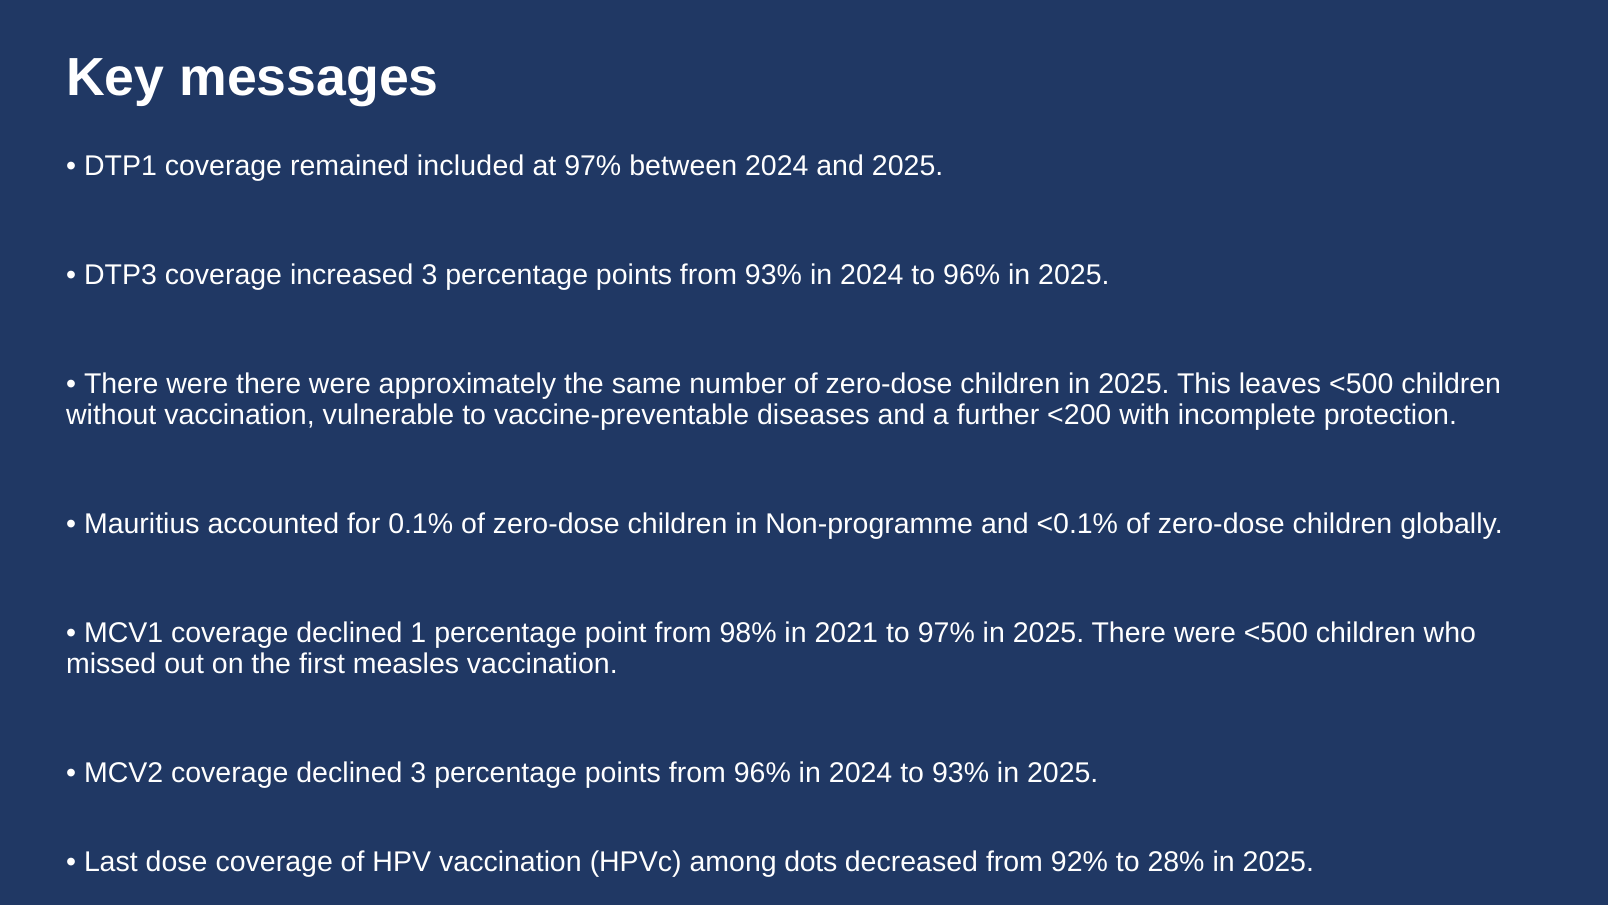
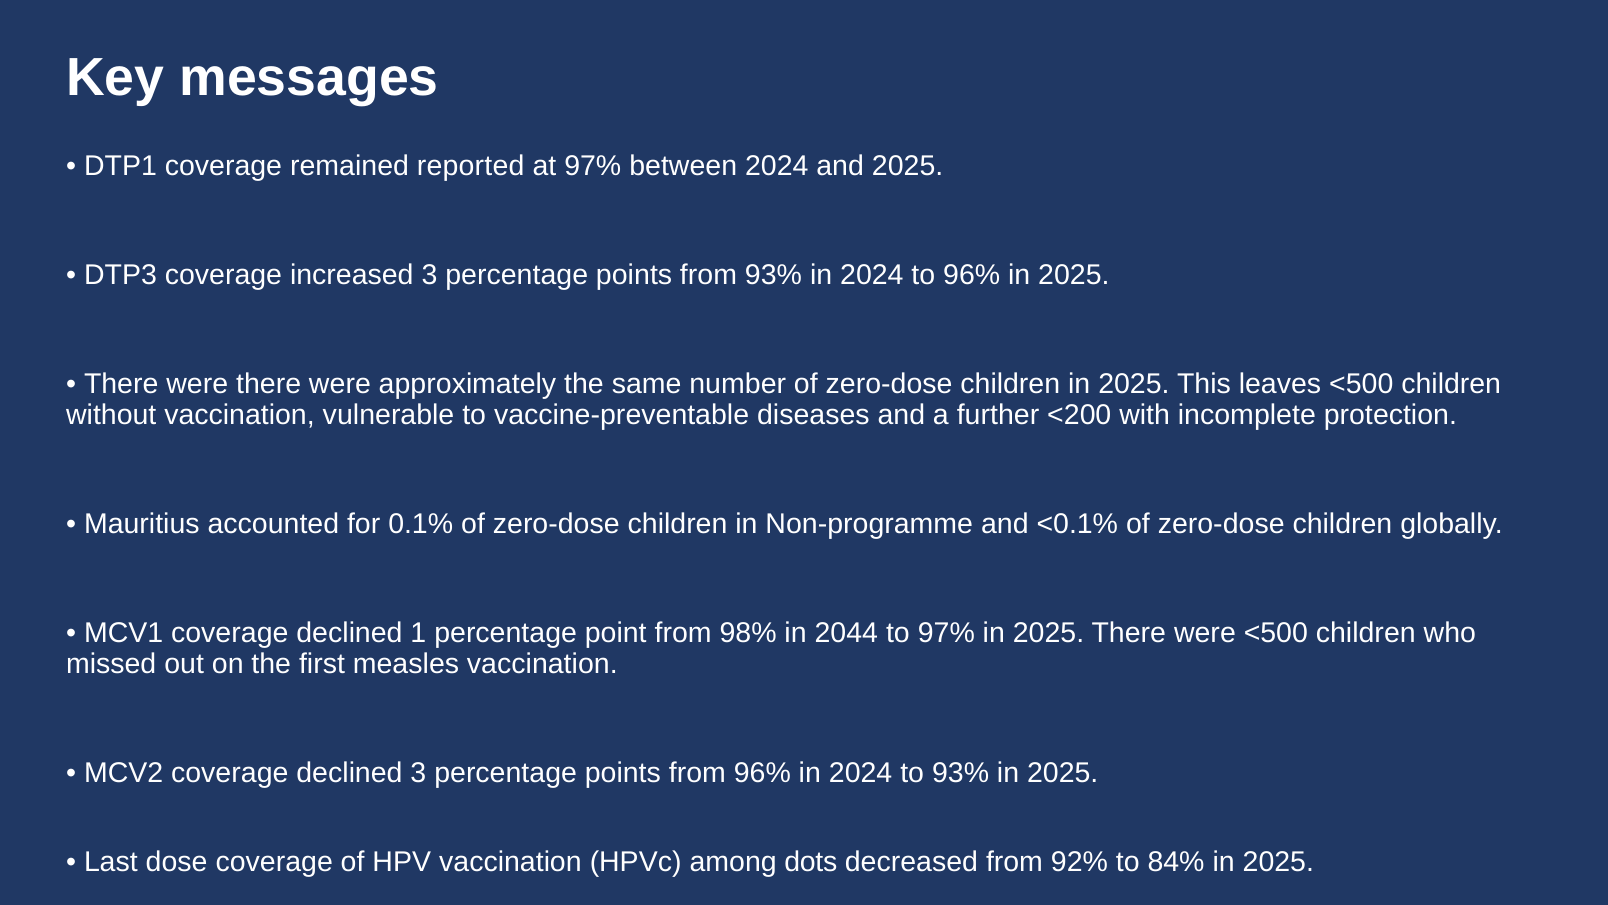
included: included -> reported
2021: 2021 -> 2044
28%: 28% -> 84%
